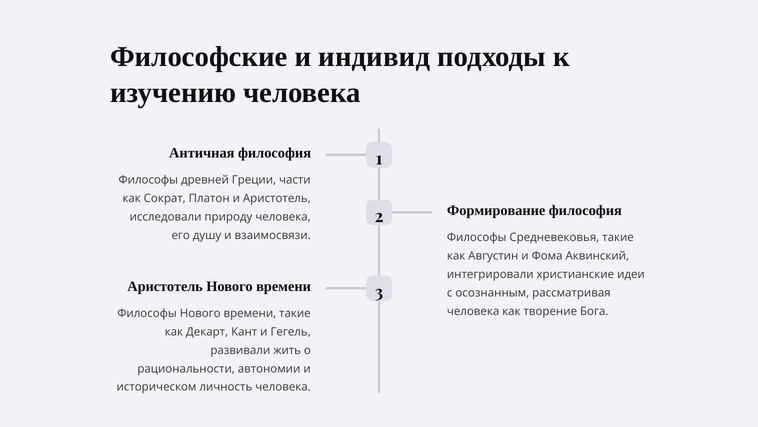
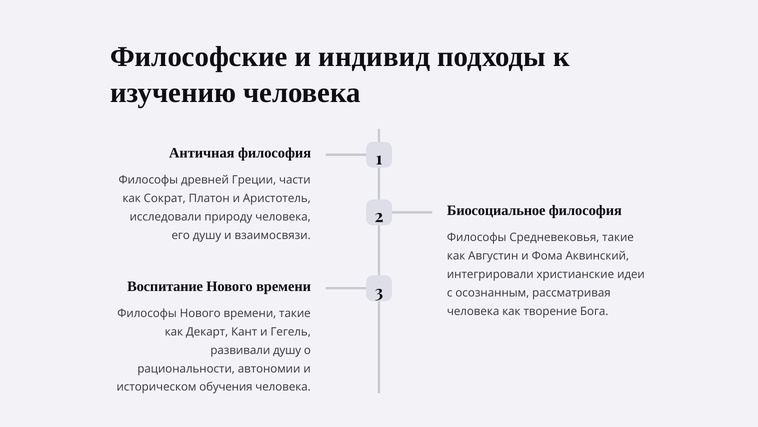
Формирование: Формирование -> Биосоциальное
Аристотель at (165, 286): Аристотель -> Воспитание
развивали жить: жить -> душу
личность: личность -> обучения
